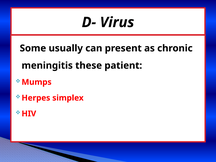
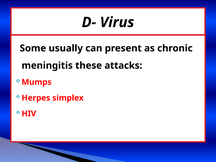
patient: patient -> attacks
